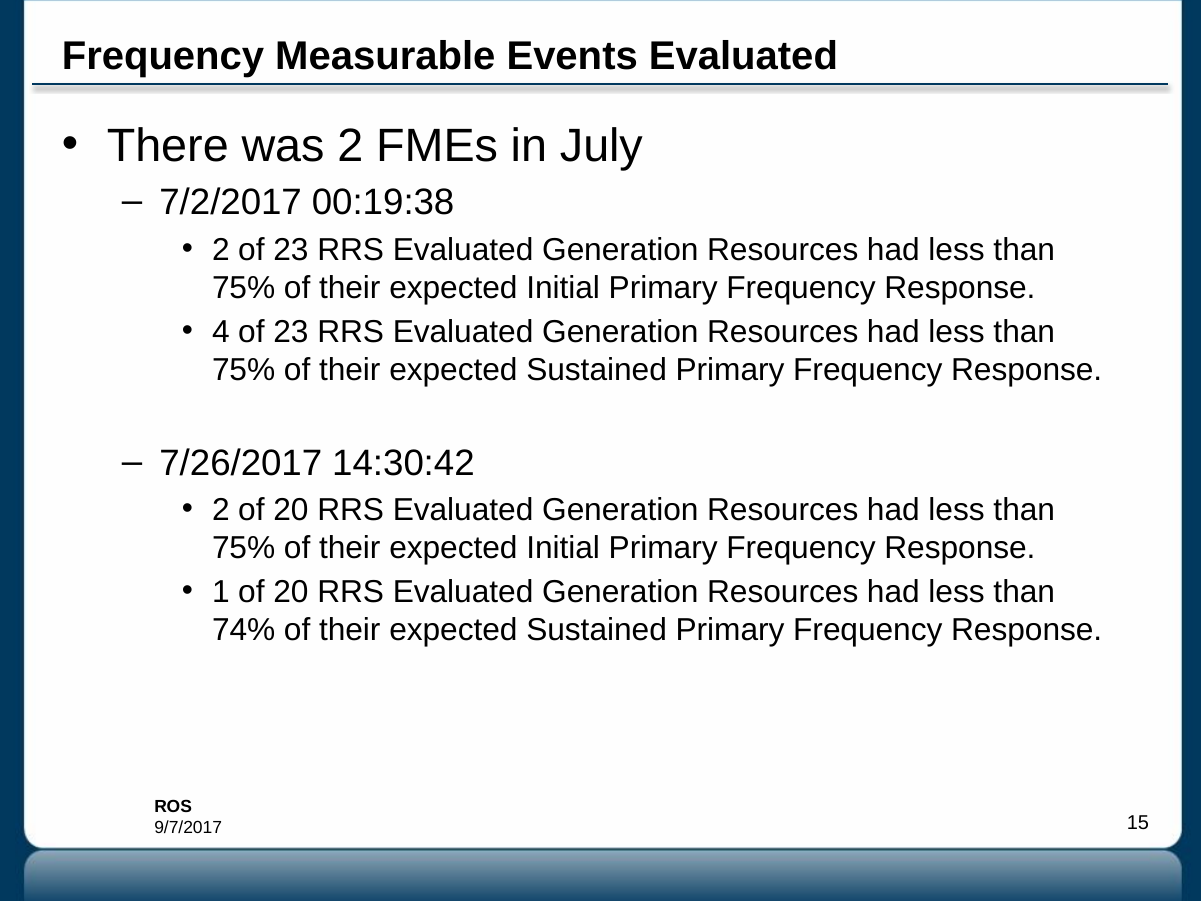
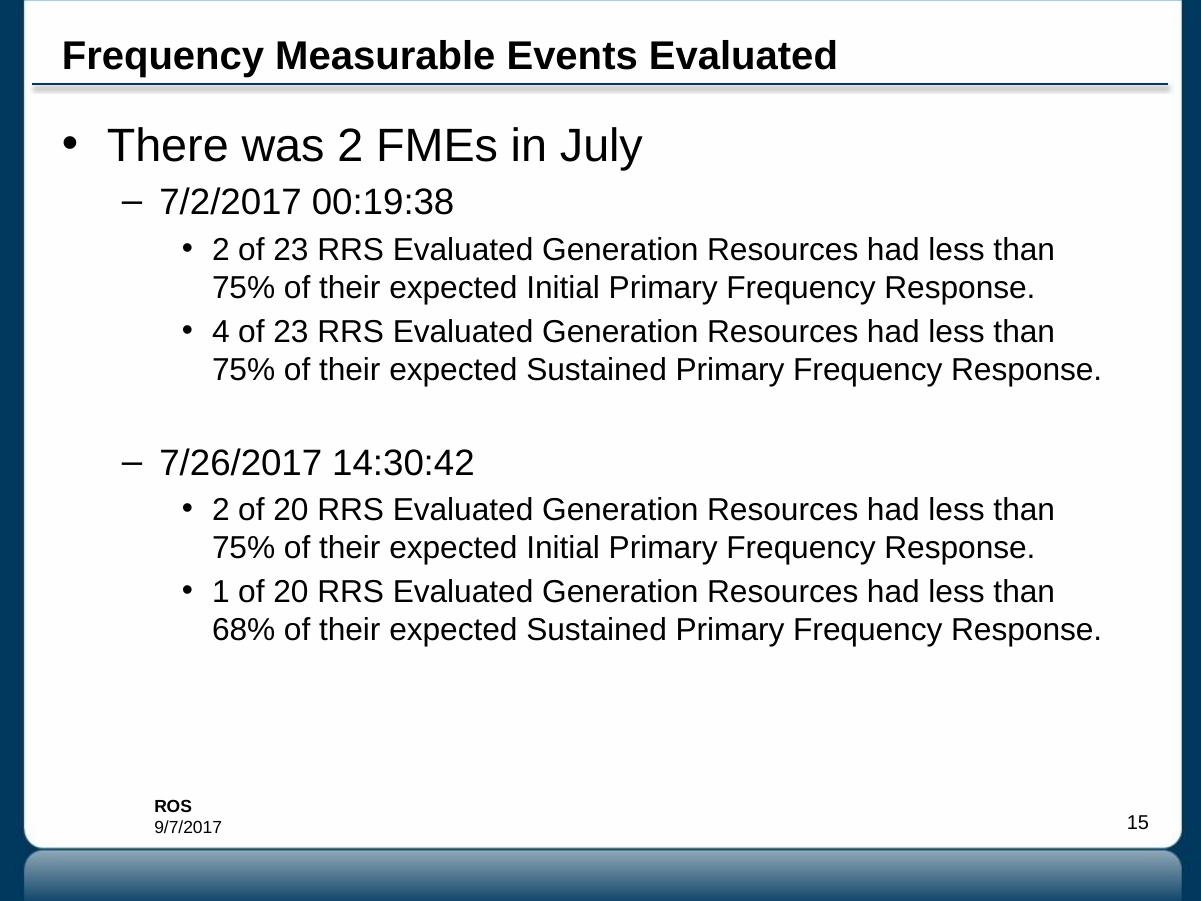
74%: 74% -> 68%
